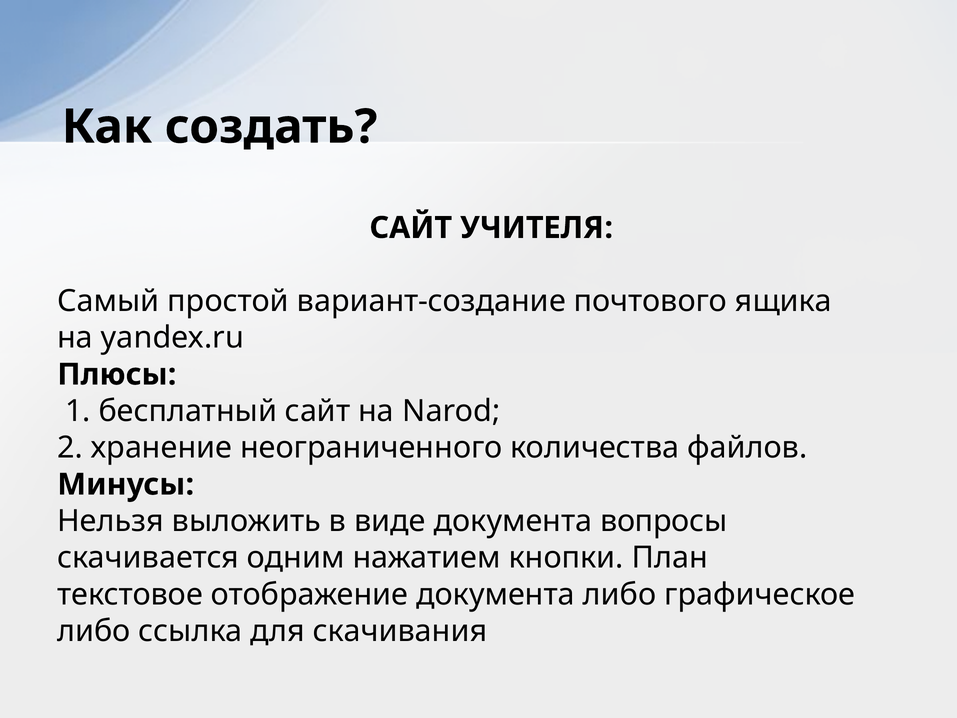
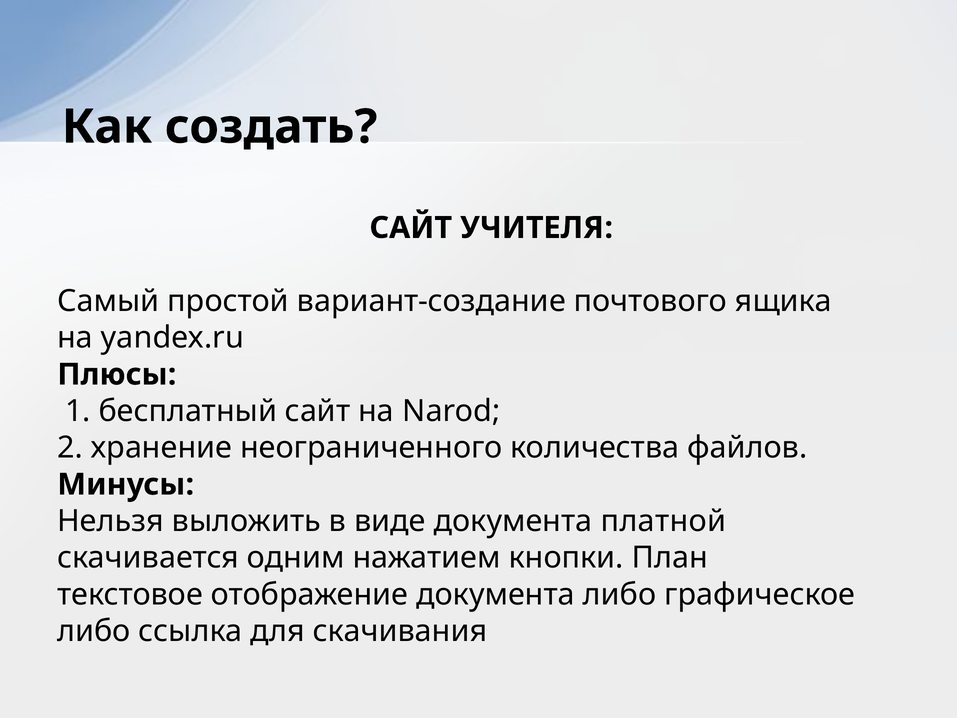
вопросы: вопросы -> платной
